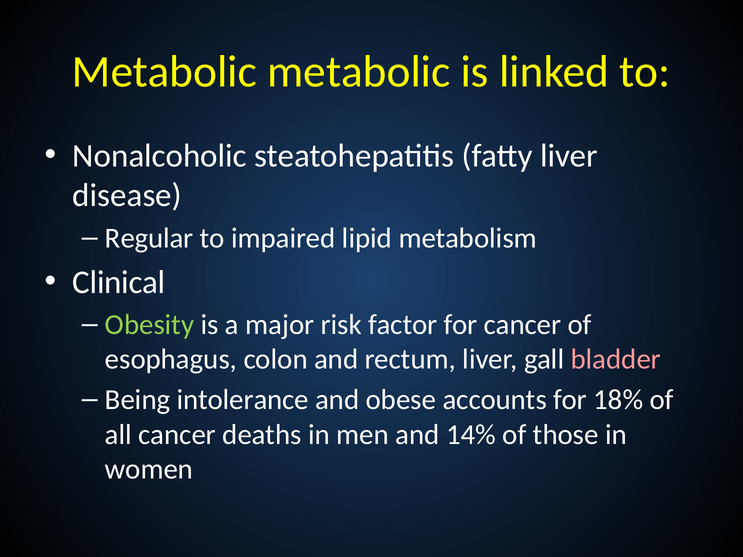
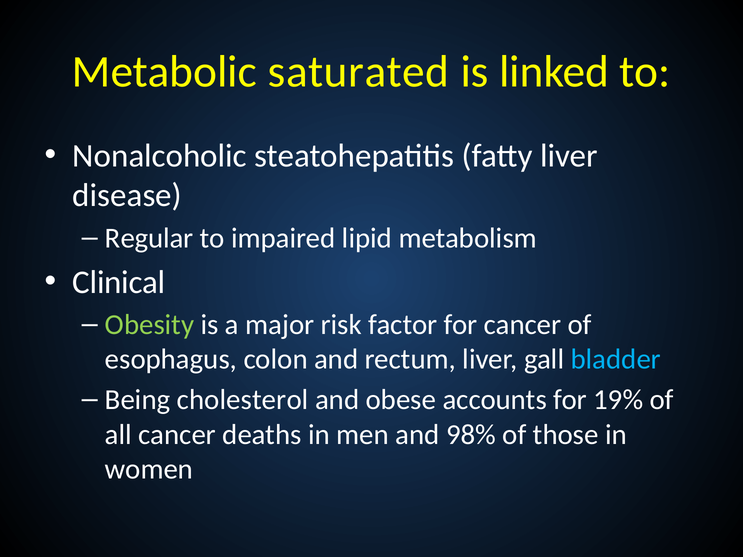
Metabolic metabolic: metabolic -> saturated
bladder colour: pink -> light blue
intolerance: intolerance -> cholesterol
18%: 18% -> 19%
14%: 14% -> 98%
